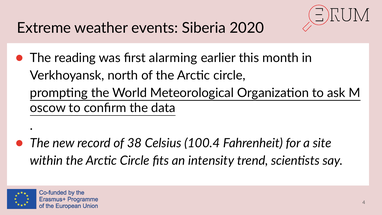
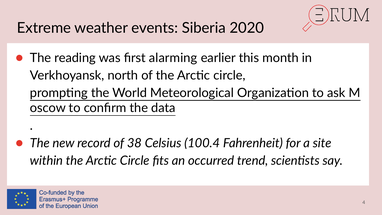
intensity: intensity -> occurred
